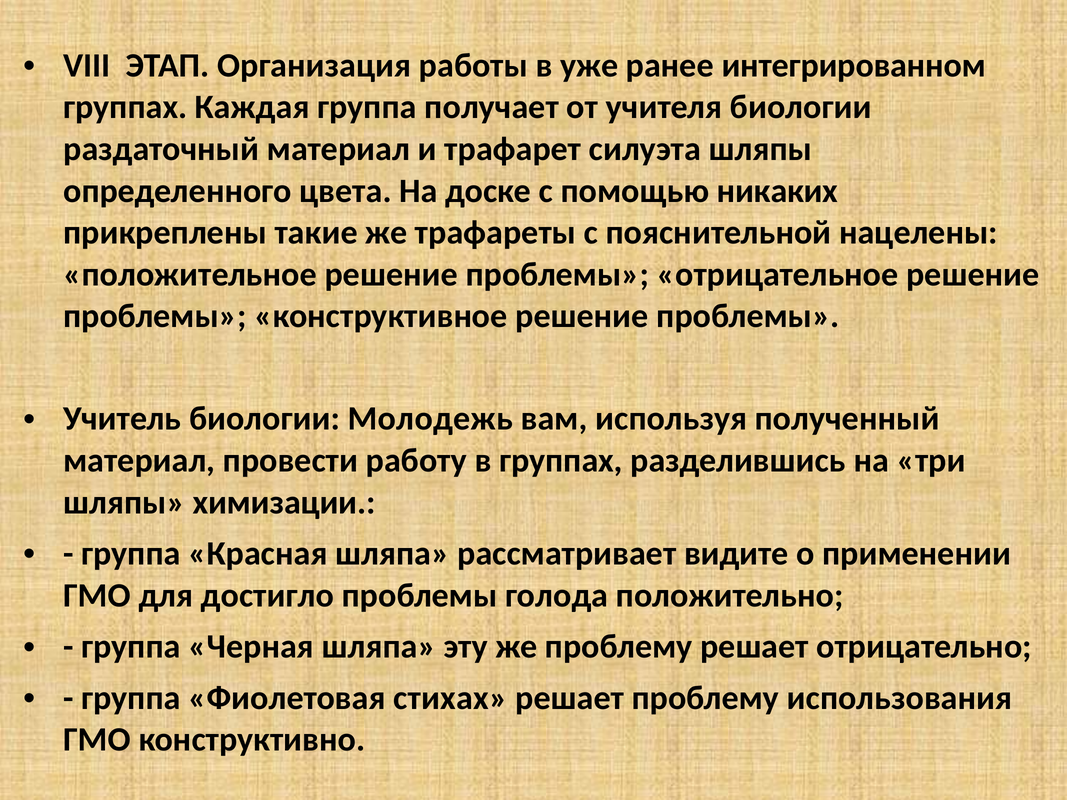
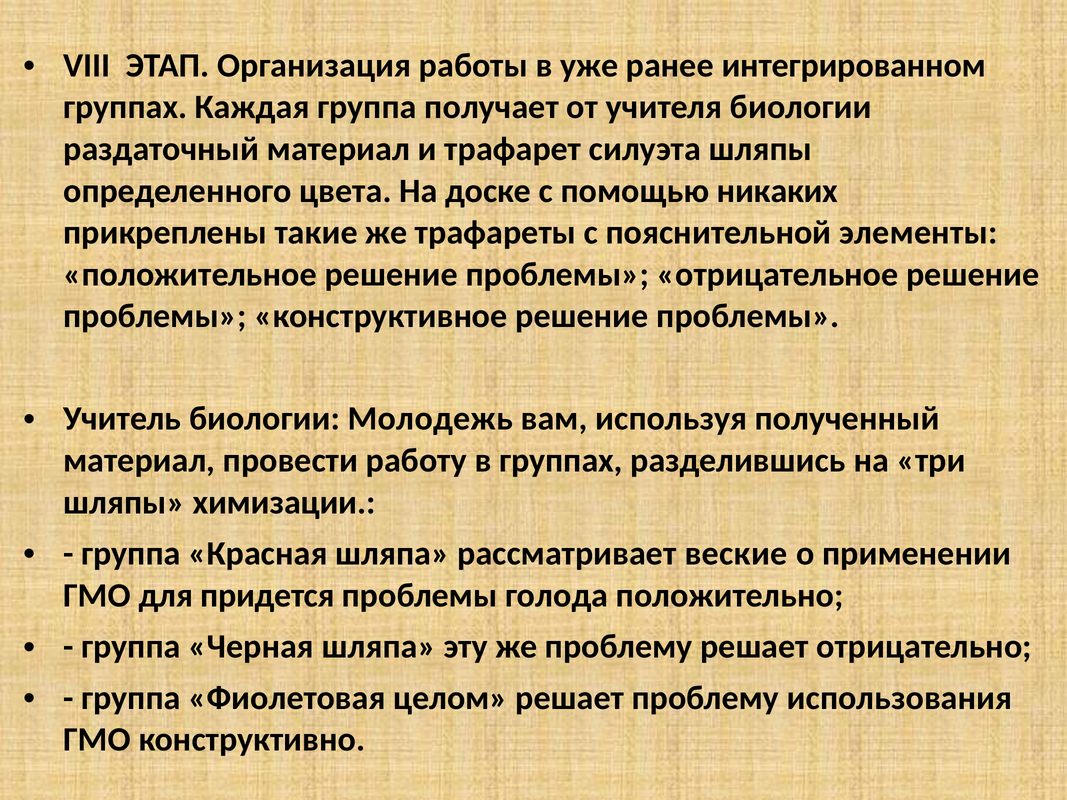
нацелены: нацелены -> элементы
видите: видите -> веские
достигло: достигло -> придется
стихах: стихах -> целом
